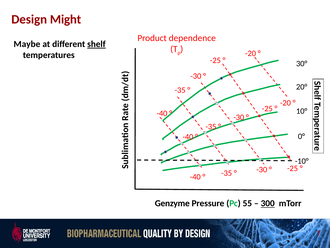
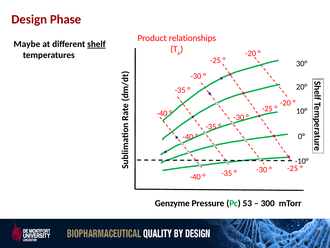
Might: Might -> Phase
dependence: dependence -> relationships
55: 55 -> 53
300 underline: present -> none
